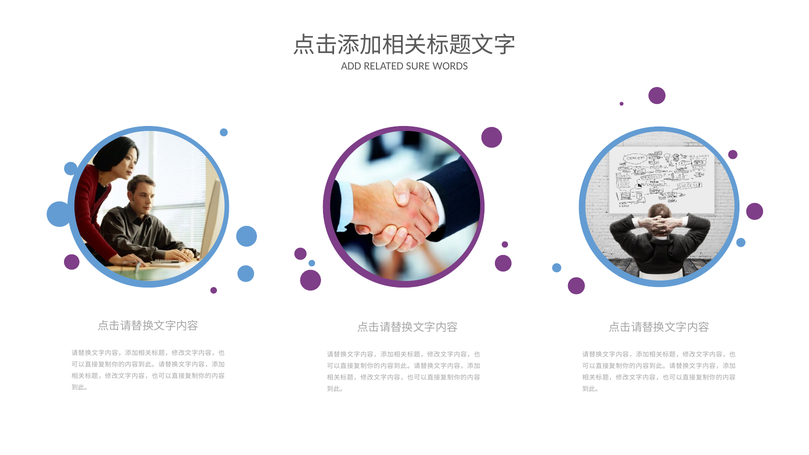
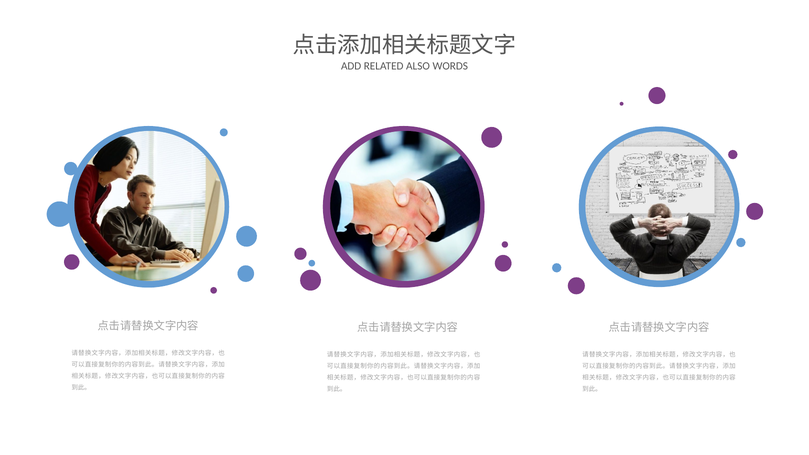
SURE: SURE -> ALSO
